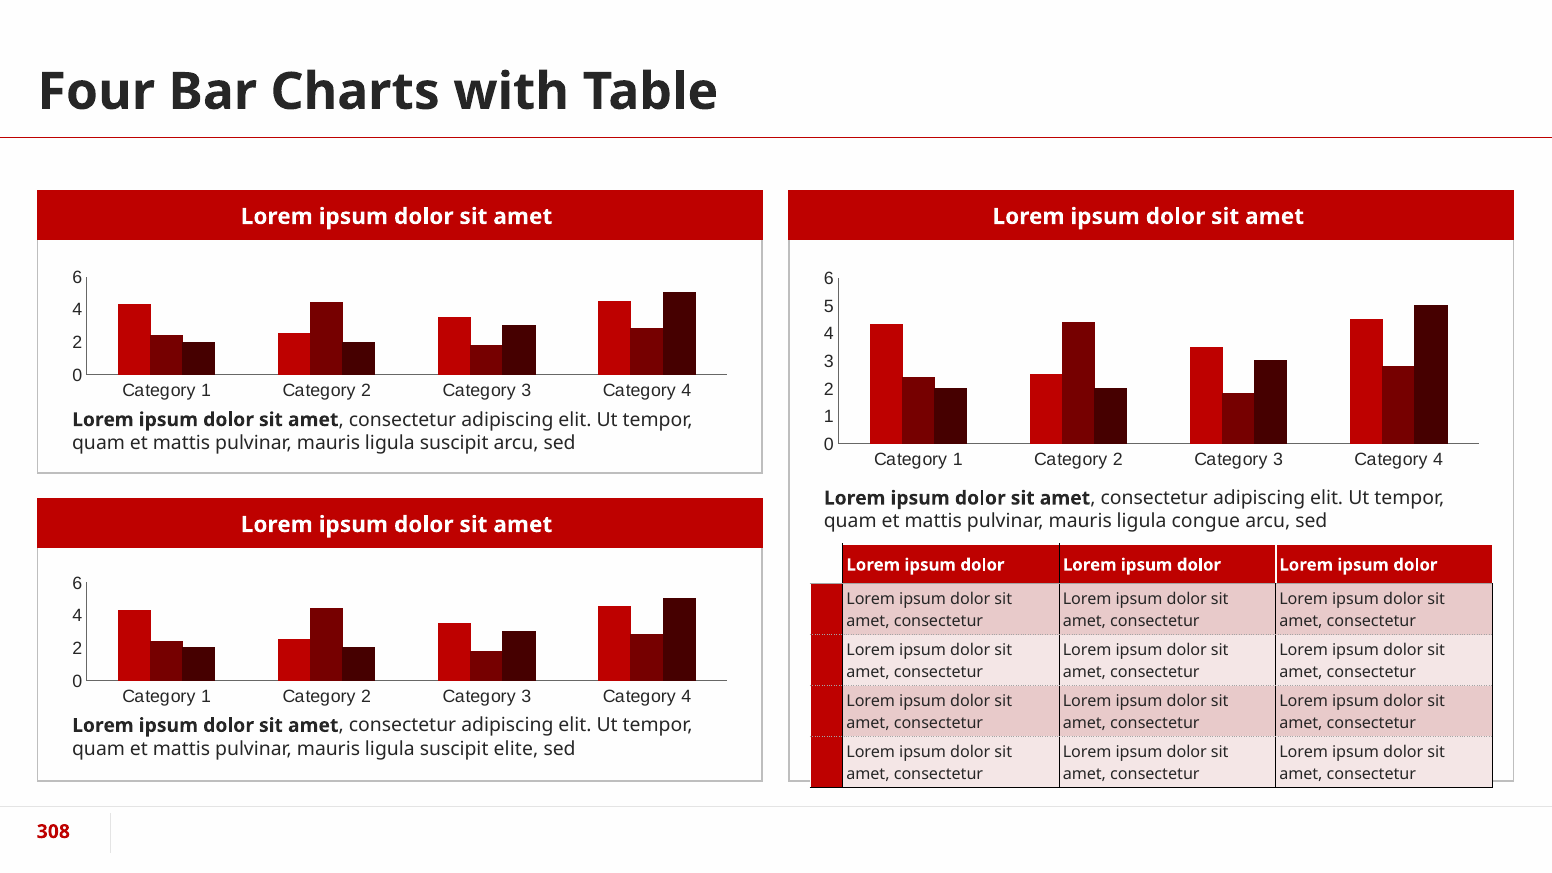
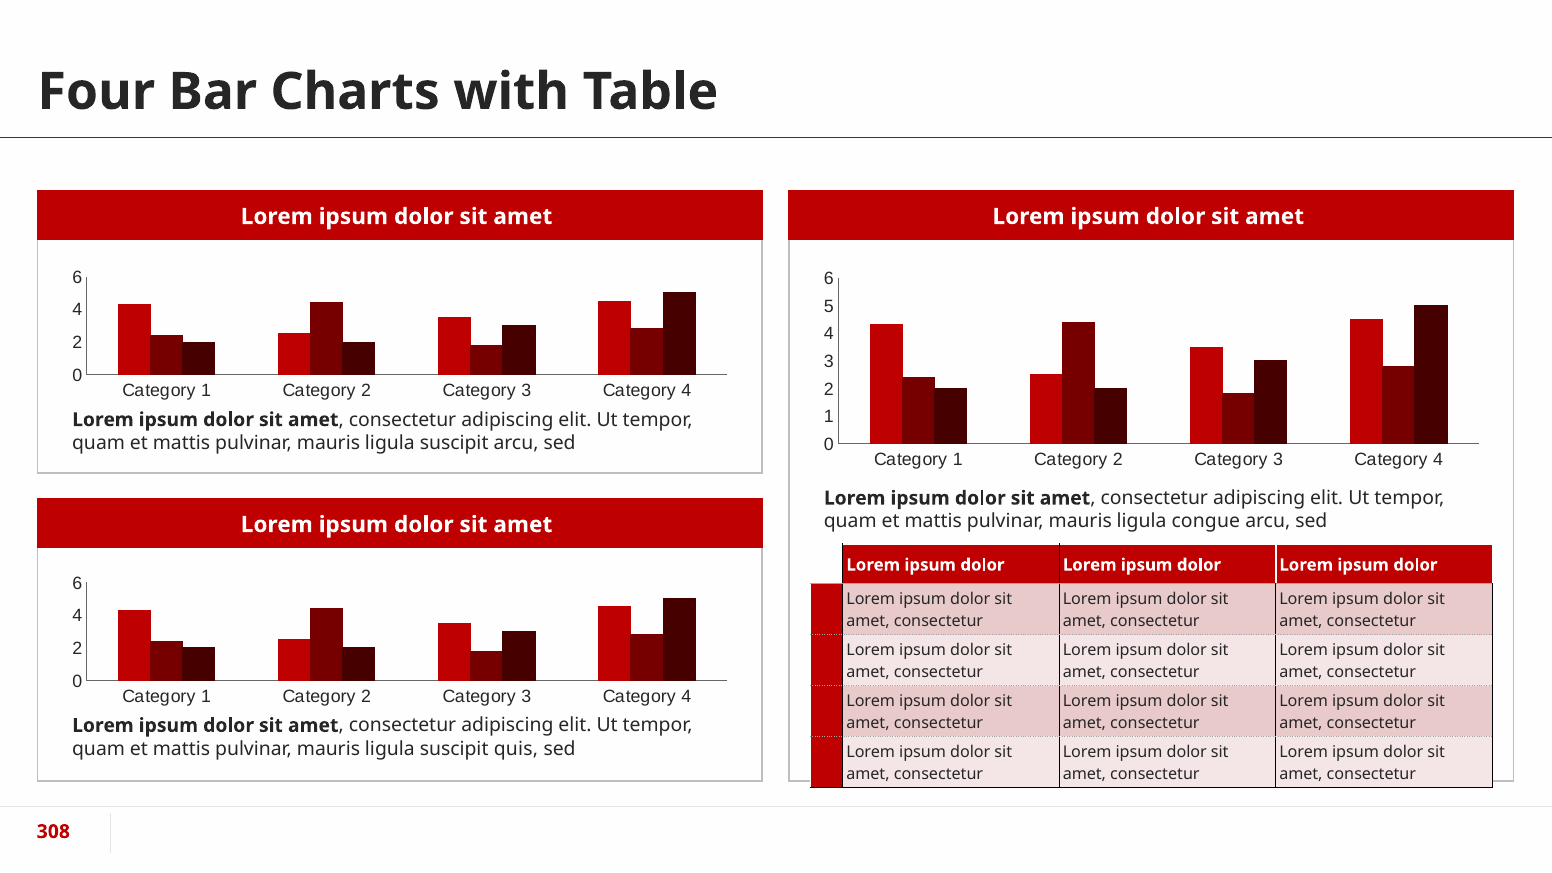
elite: elite -> quis
